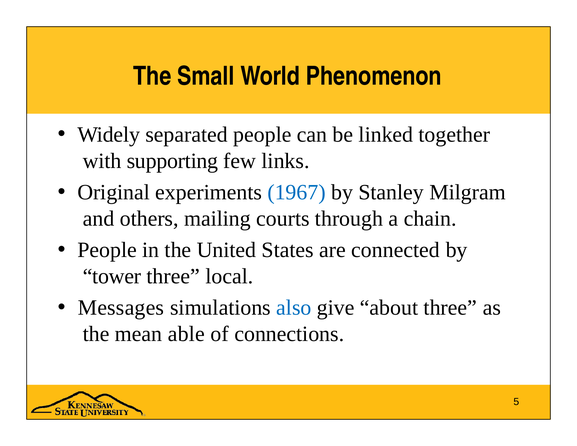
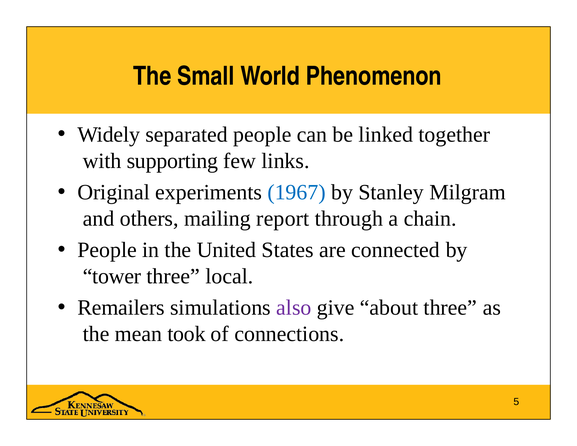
courts: courts -> report
Messages: Messages -> Remailers
also colour: blue -> purple
able: able -> took
